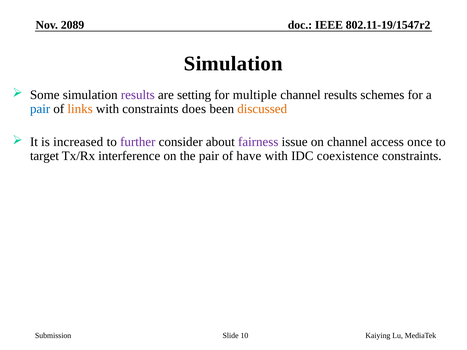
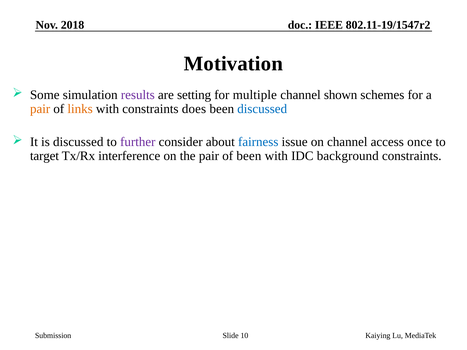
2089: 2089 -> 2018
Simulation at (233, 64): Simulation -> Motivation
channel results: results -> shown
pair at (40, 109) colour: blue -> orange
discussed at (262, 109) colour: orange -> blue
is increased: increased -> discussed
fairness colour: purple -> blue
of have: have -> been
coexistence: coexistence -> background
